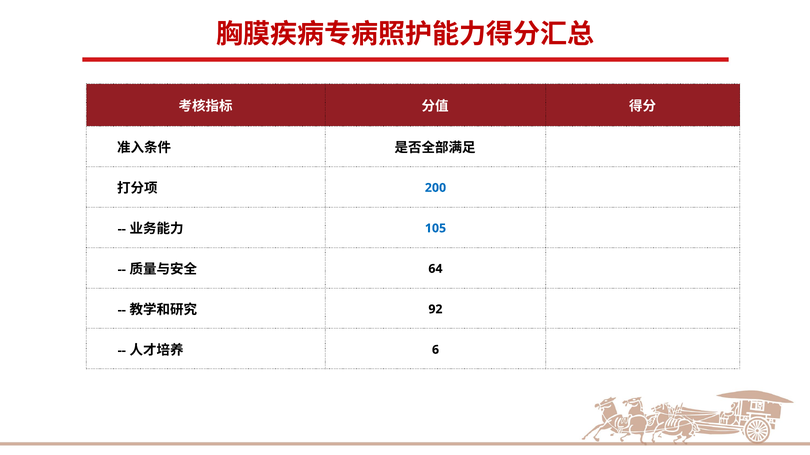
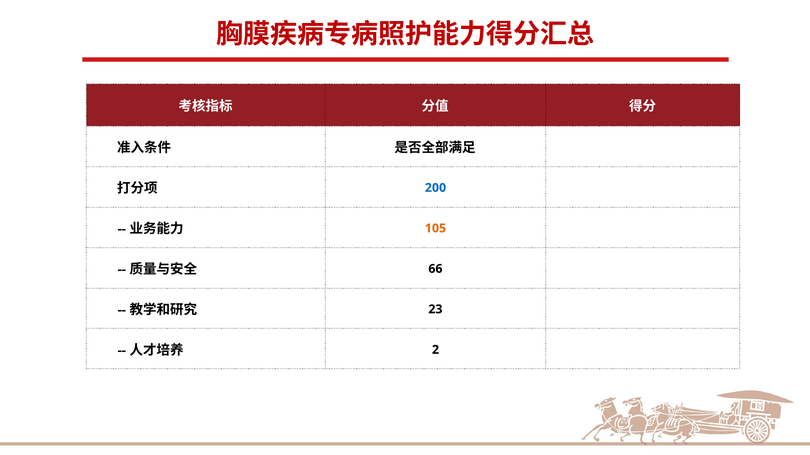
105 colour: blue -> orange
64: 64 -> 66
92: 92 -> 23
6: 6 -> 2
